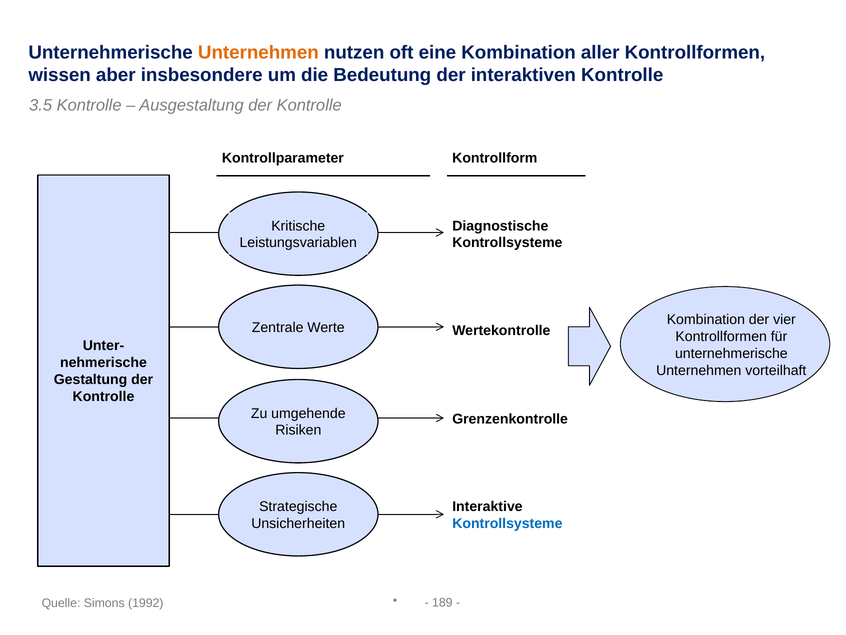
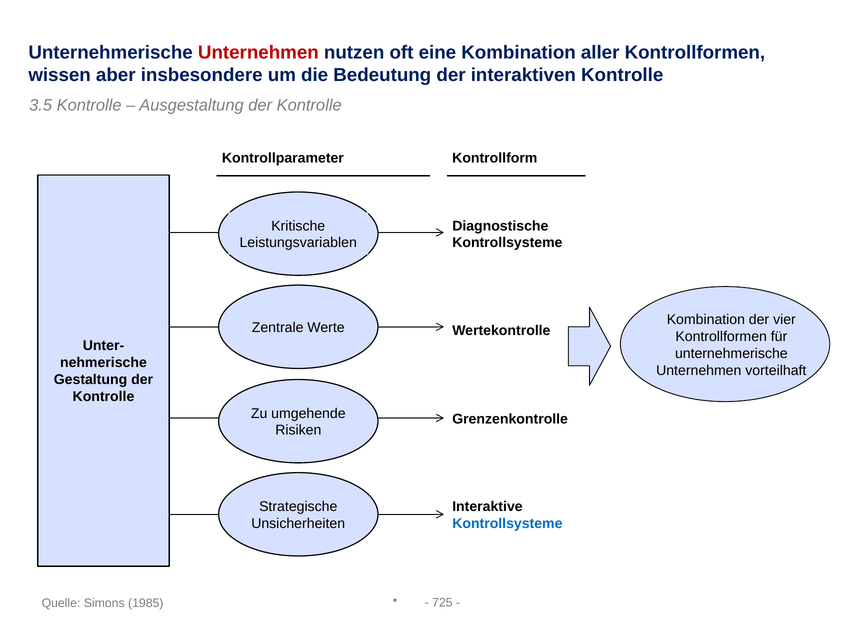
Unternehmen at (258, 52) colour: orange -> red
189: 189 -> 725
1992: 1992 -> 1985
